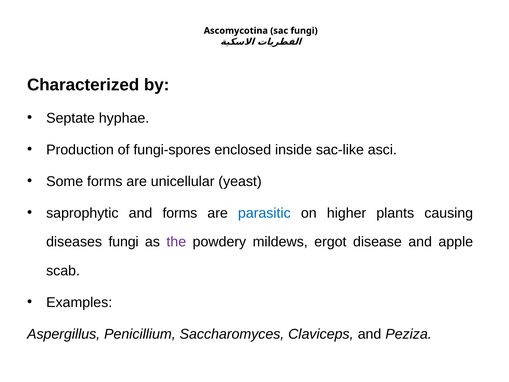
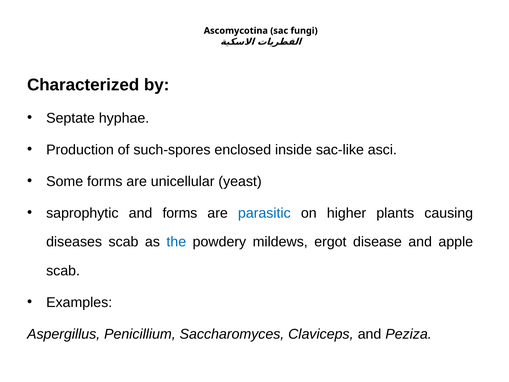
fungi-spores: fungi-spores -> such-spores
diseases fungi: fungi -> scab
the colour: purple -> blue
